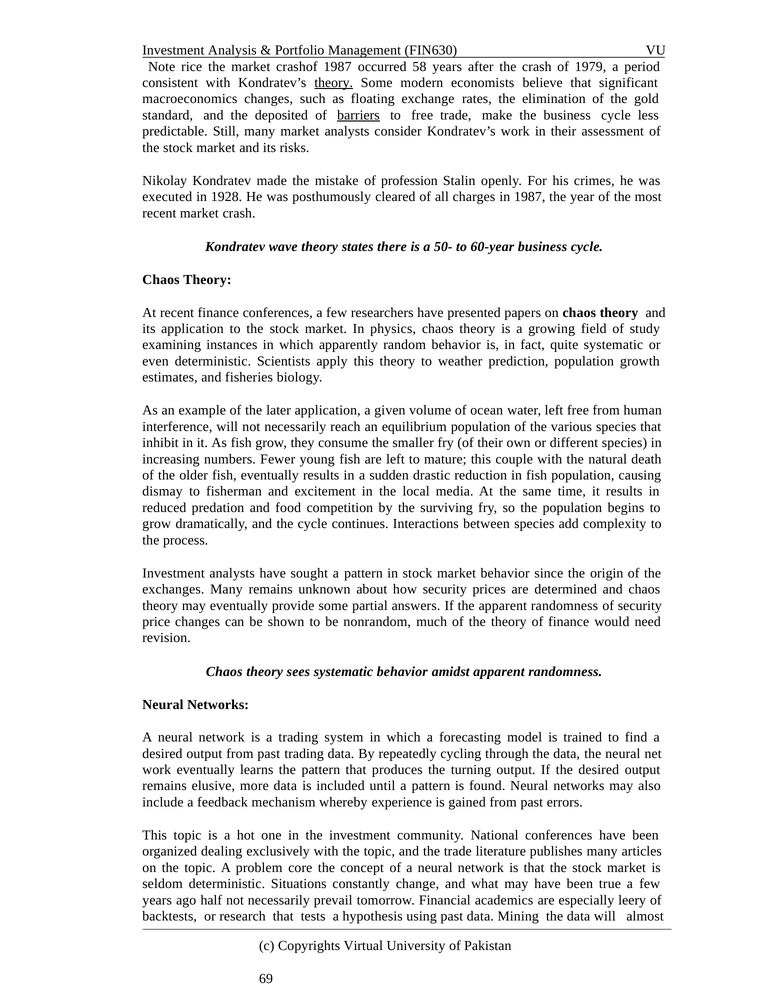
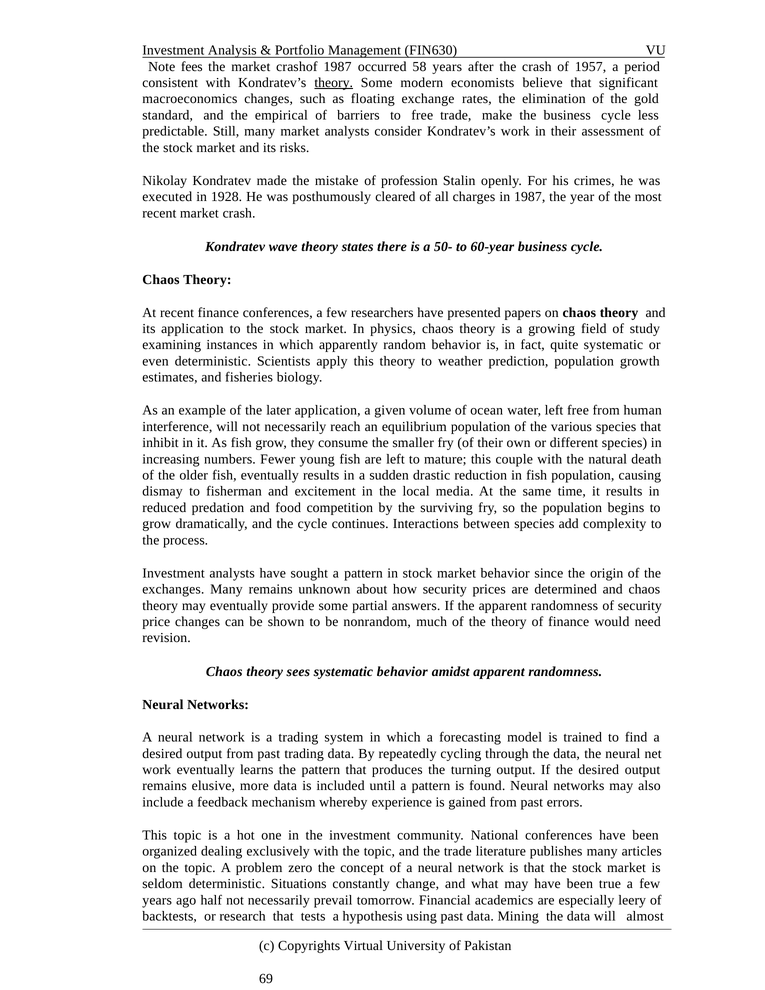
rice: rice -> fees
1979: 1979 -> 1957
deposited: deposited -> empirical
barriers underline: present -> none
core: core -> zero
